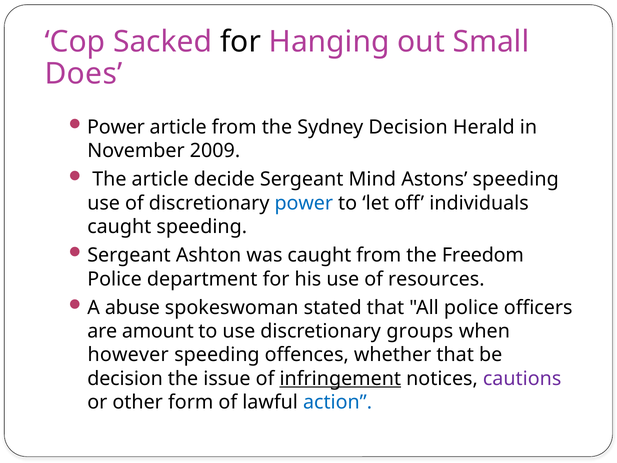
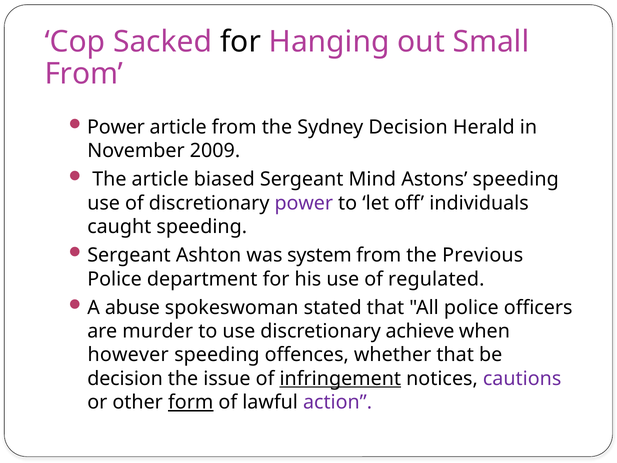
Does at (84, 74): Does -> From
decide: decide -> biased
power at (304, 203) colour: blue -> purple
was caught: caught -> system
Freedom: Freedom -> Previous
resources: resources -> regulated
amount: amount -> murder
groups: groups -> achieve
form underline: none -> present
action colour: blue -> purple
